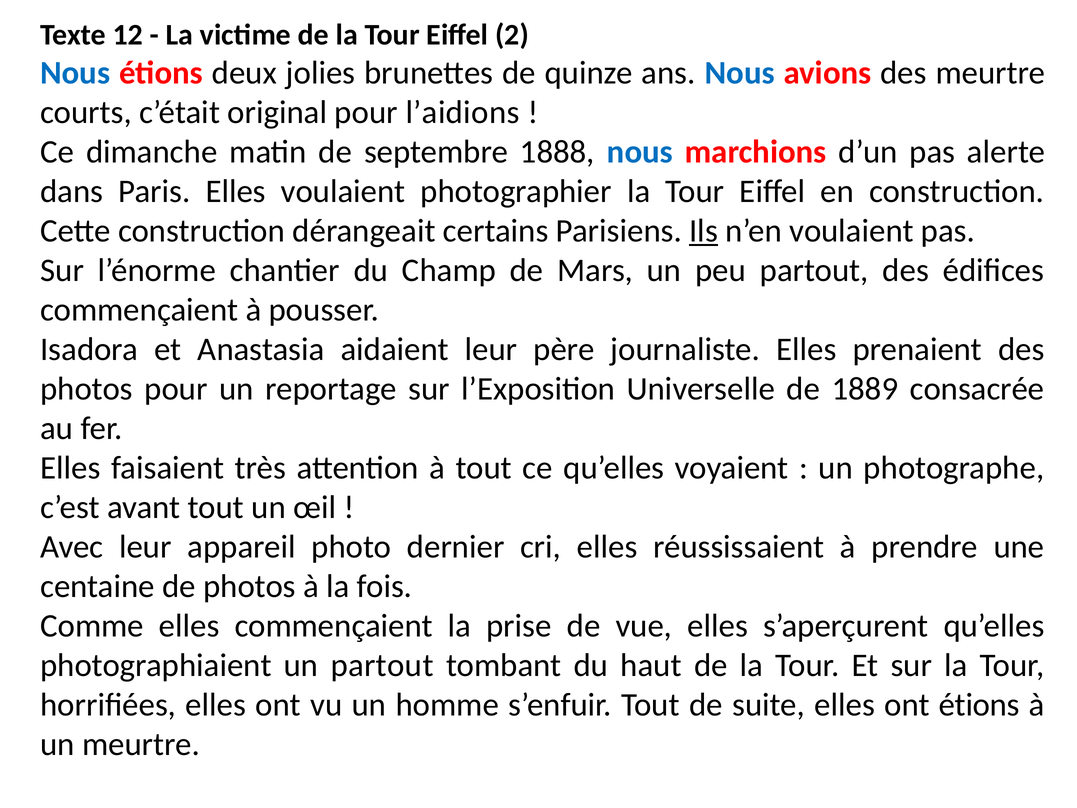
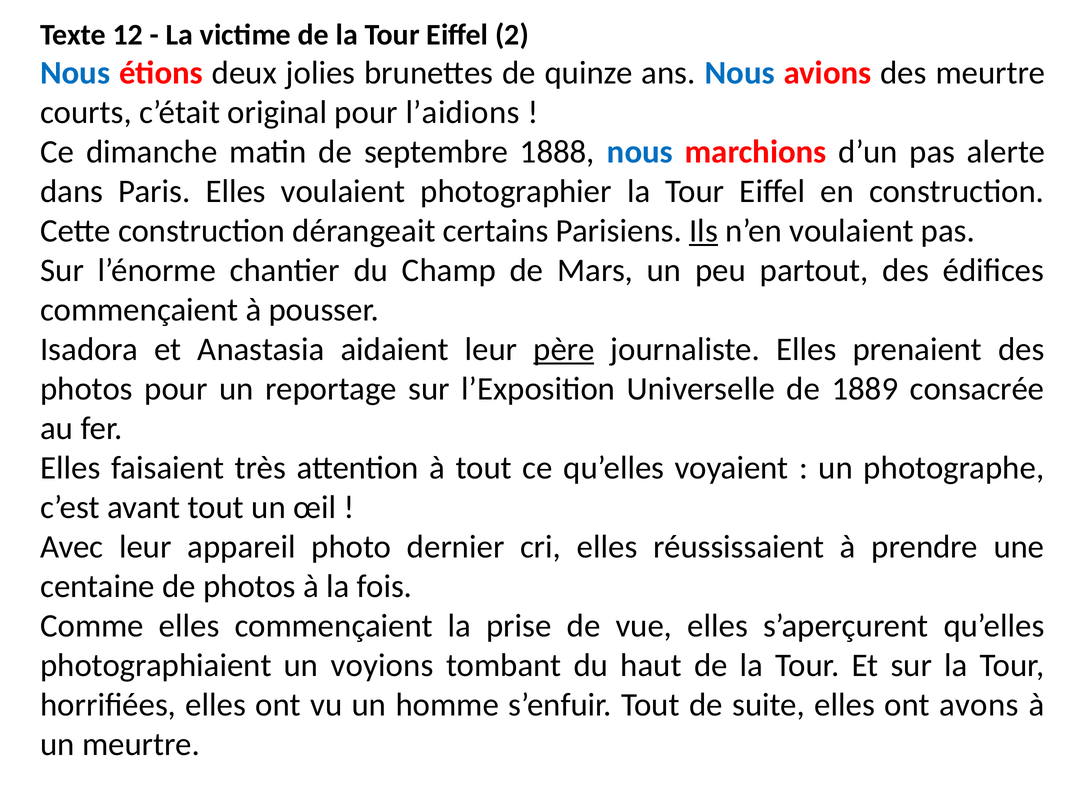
père underline: none -> present
un partout: partout -> voyions
ont étions: étions -> avons
